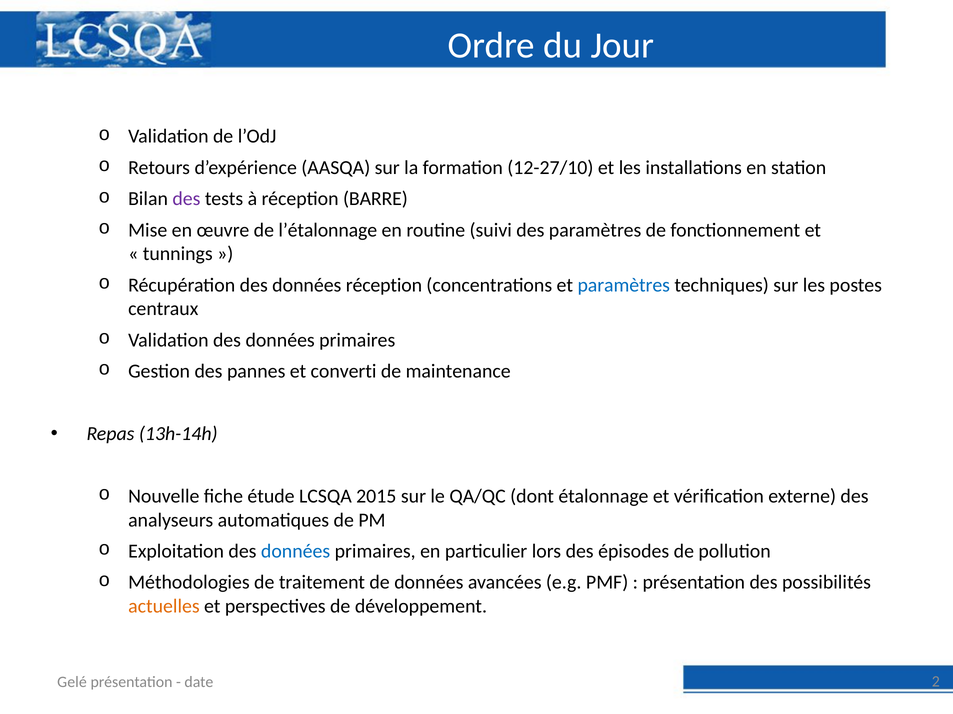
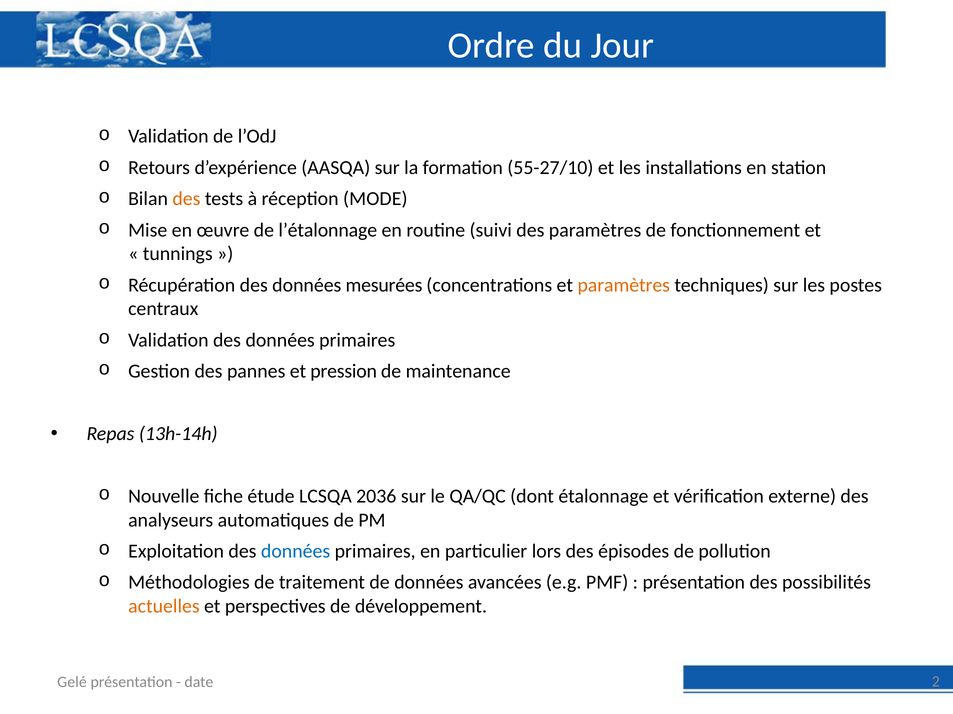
12-27/10: 12-27/10 -> 55-27/10
des at (186, 199) colour: purple -> orange
BARRE: BARRE -> MODE
données réception: réception -> mesurées
paramètres at (624, 285) colour: blue -> orange
converti: converti -> pression
2015: 2015 -> 2036
